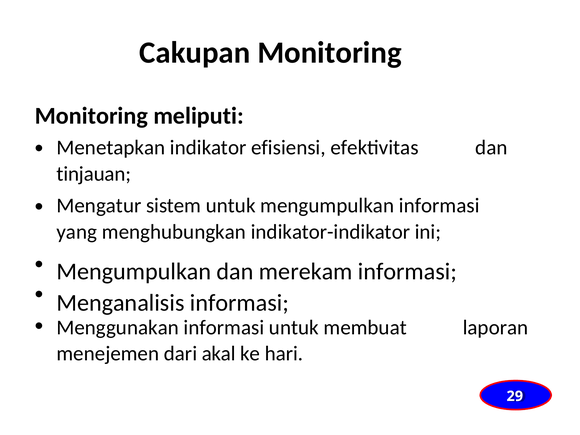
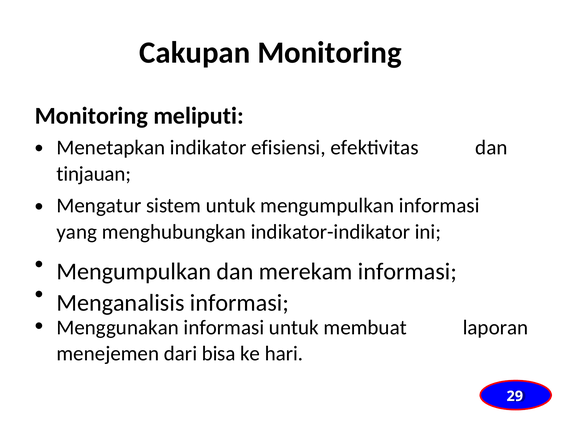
akal: akal -> bisa
